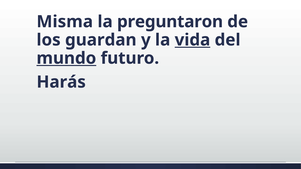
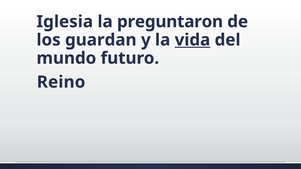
Misma: Misma -> Iglesia
mundo underline: present -> none
Harás: Harás -> Reino
